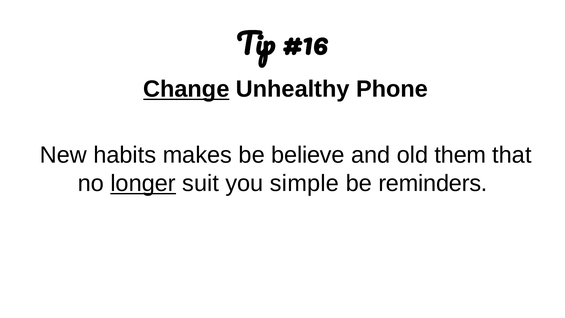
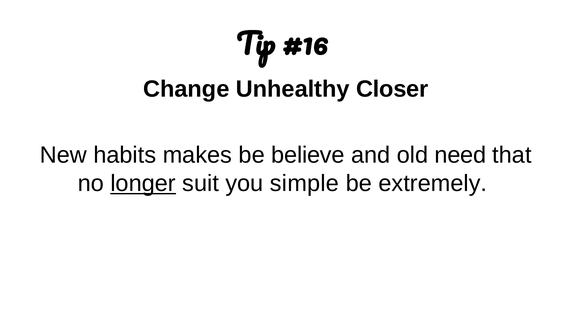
Change underline: present -> none
Phone: Phone -> Closer
them: them -> need
reminders: reminders -> extremely
